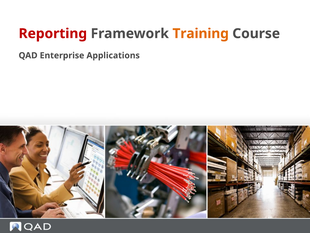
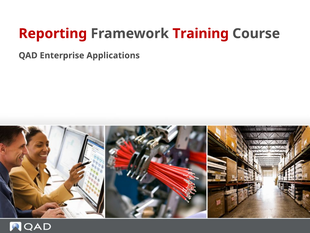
Training colour: orange -> red
